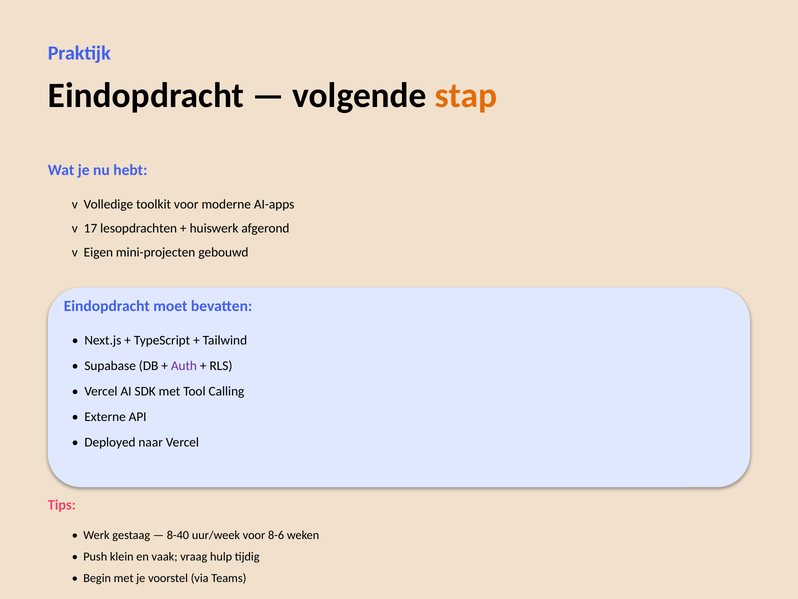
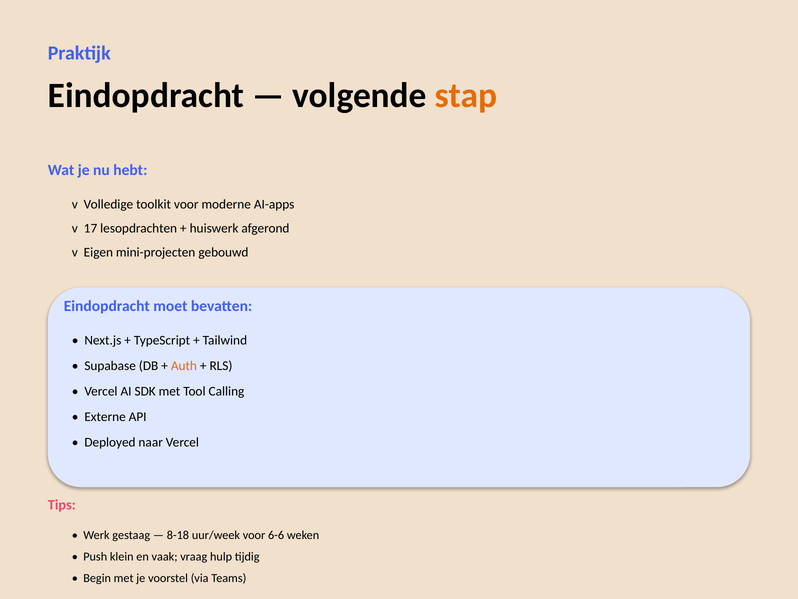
Auth colour: purple -> orange
8-40: 8-40 -> 8-18
8-6: 8-6 -> 6-6
